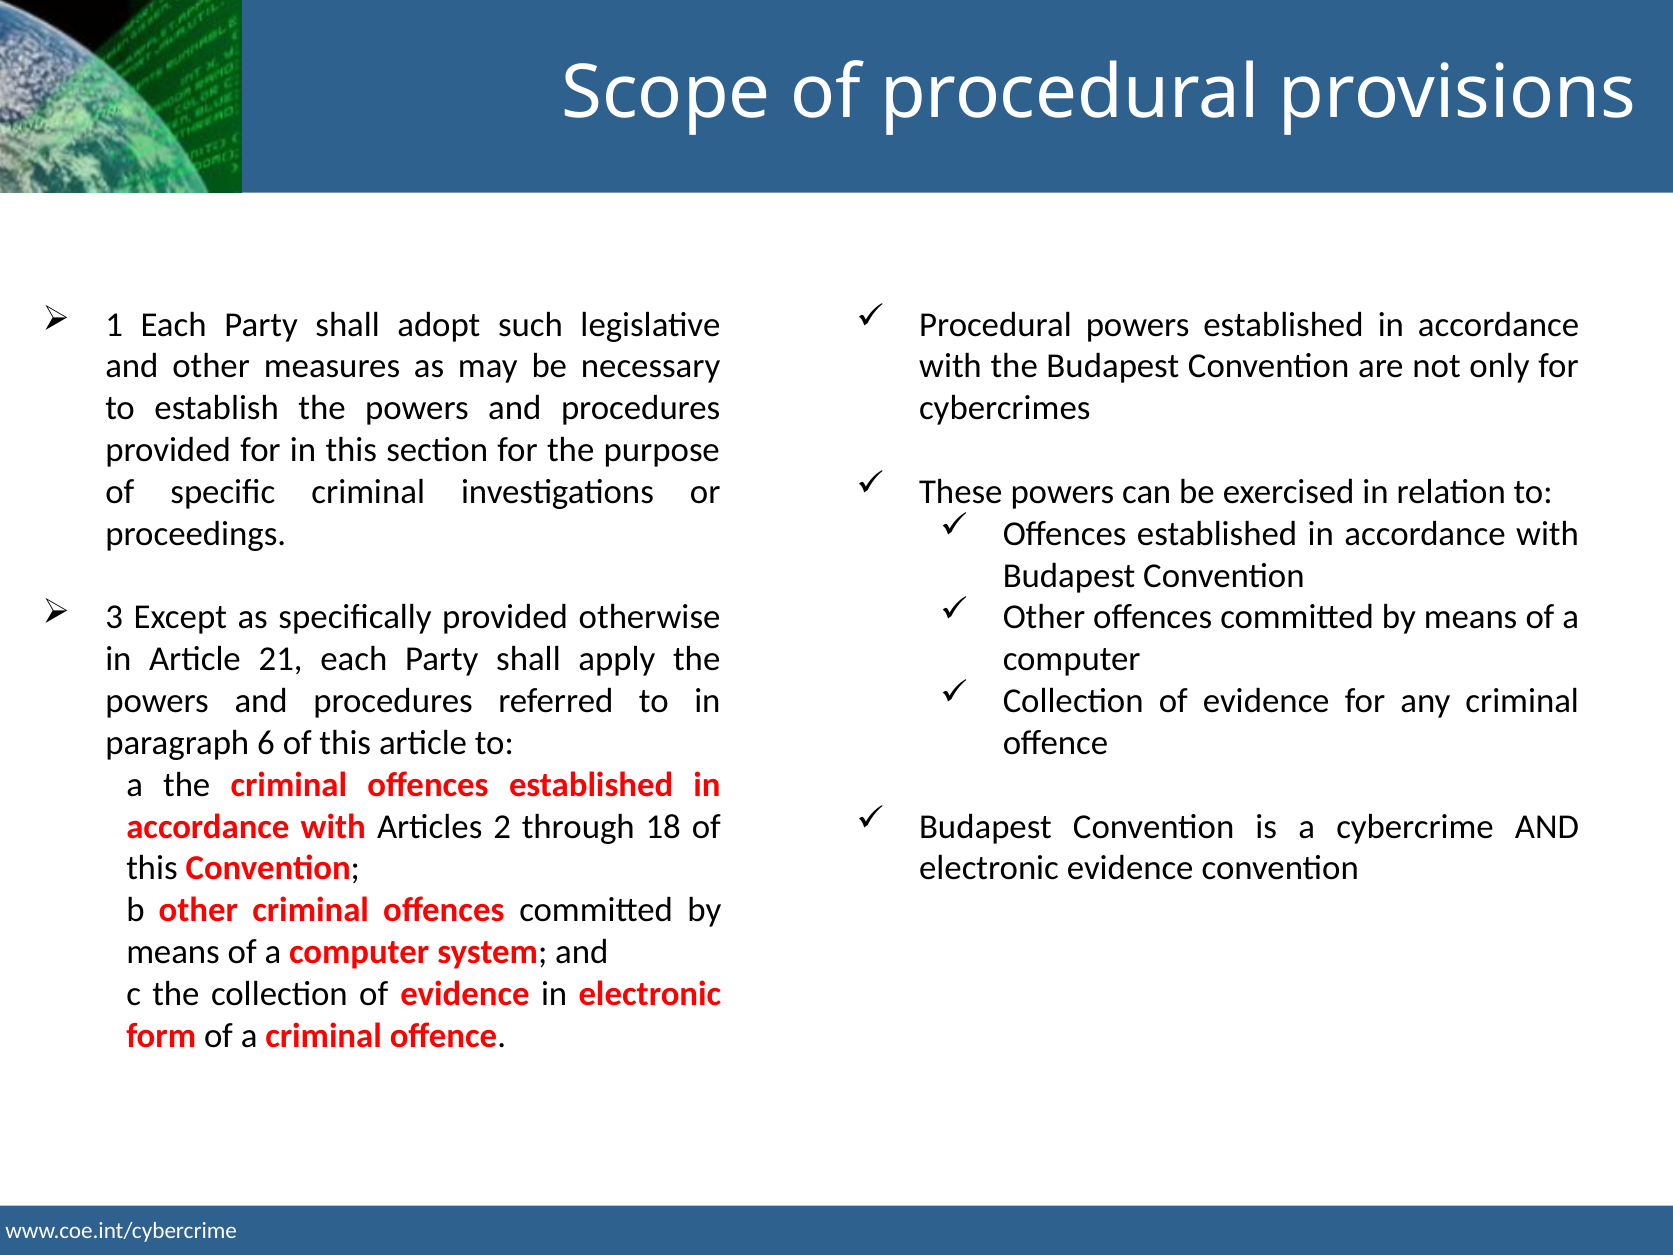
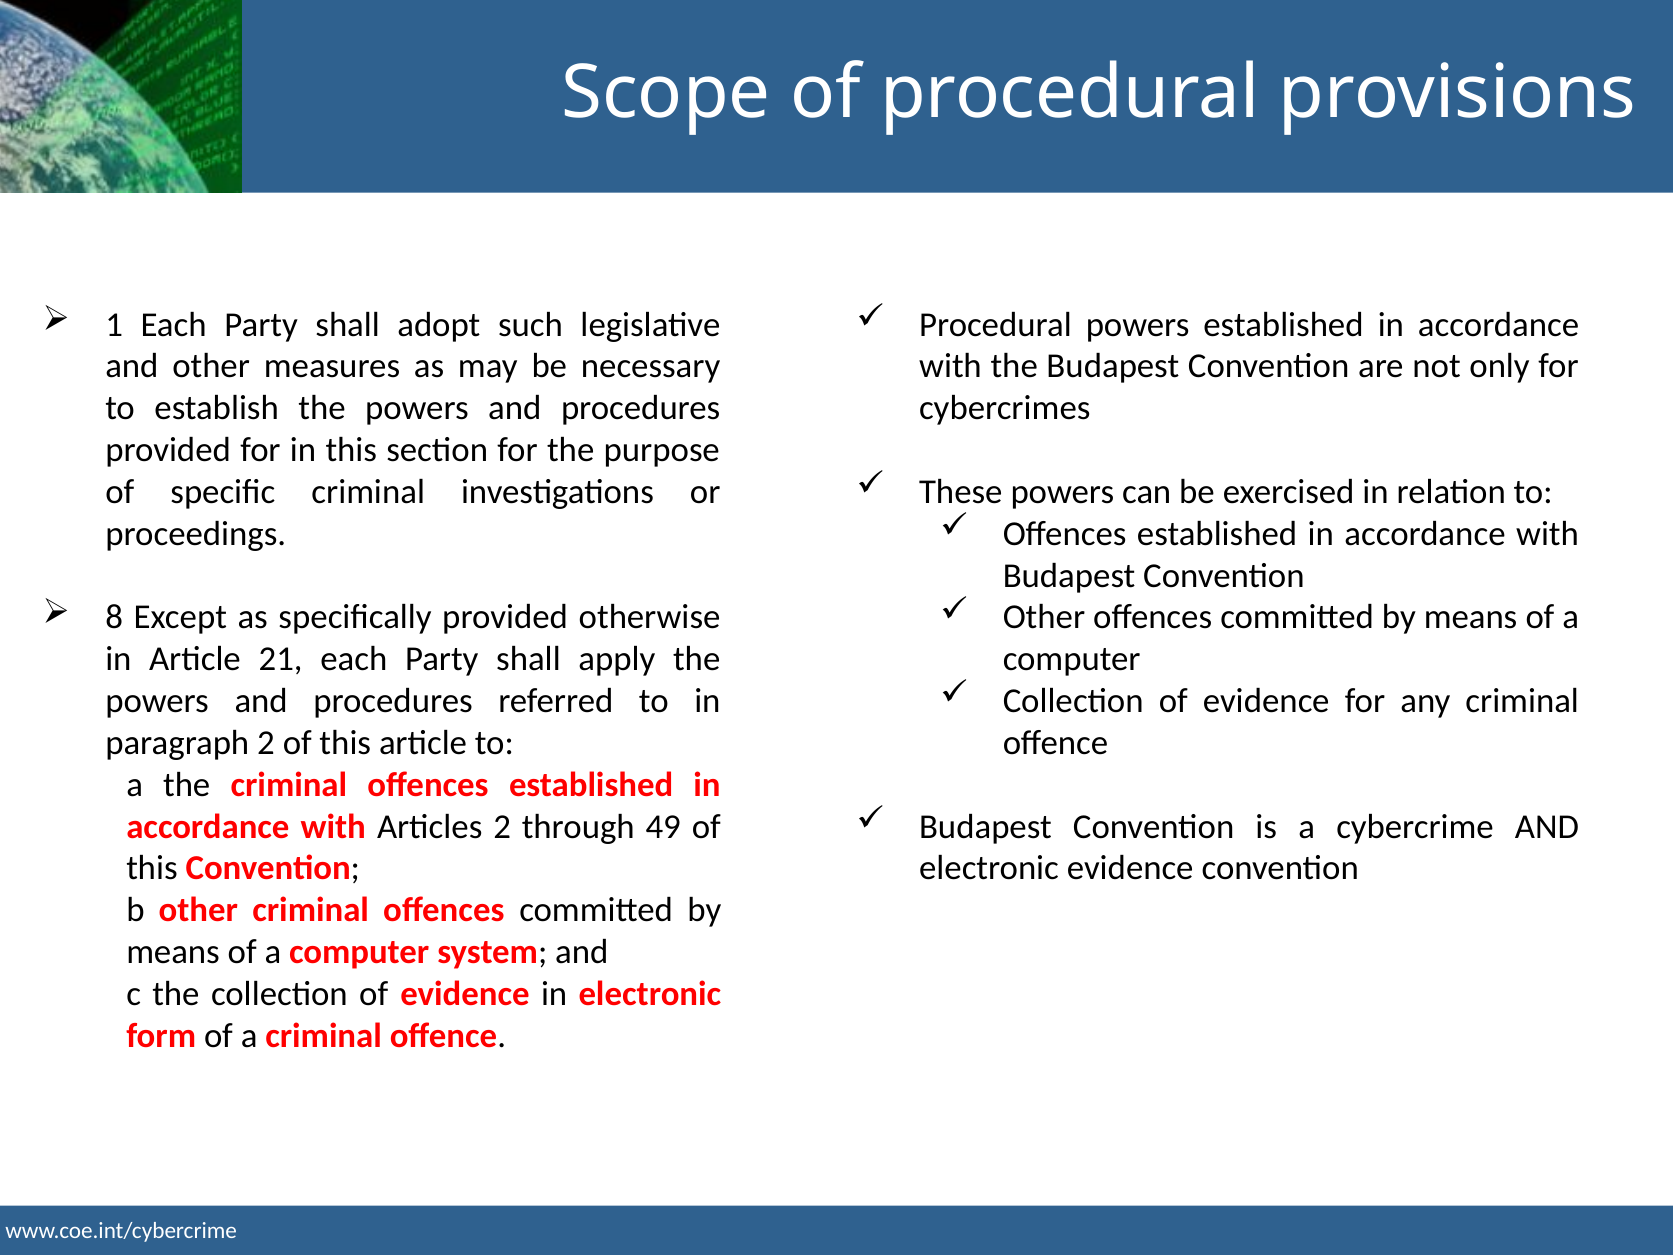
3: 3 -> 8
paragraph 6: 6 -> 2
18: 18 -> 49
